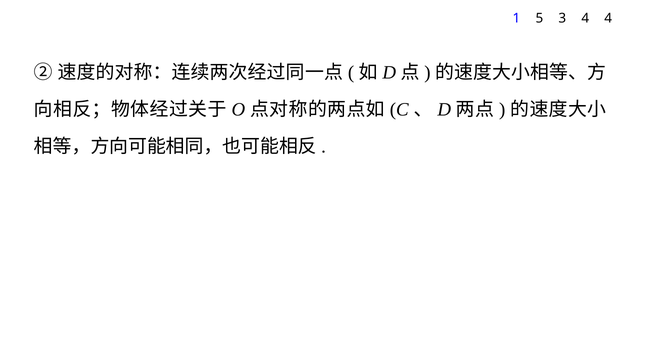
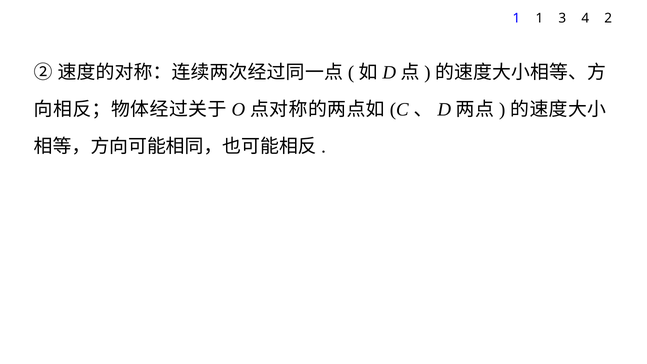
1 5: 5 -> 1
4 4: 4 -> 2
